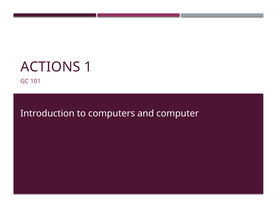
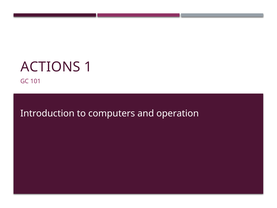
computer: computer -> operation
